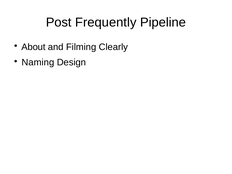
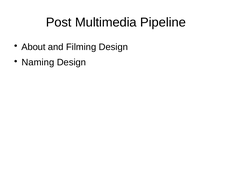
Frequently: Frequently -> Multimedia
Filming Clearly: Clearly -> Design
